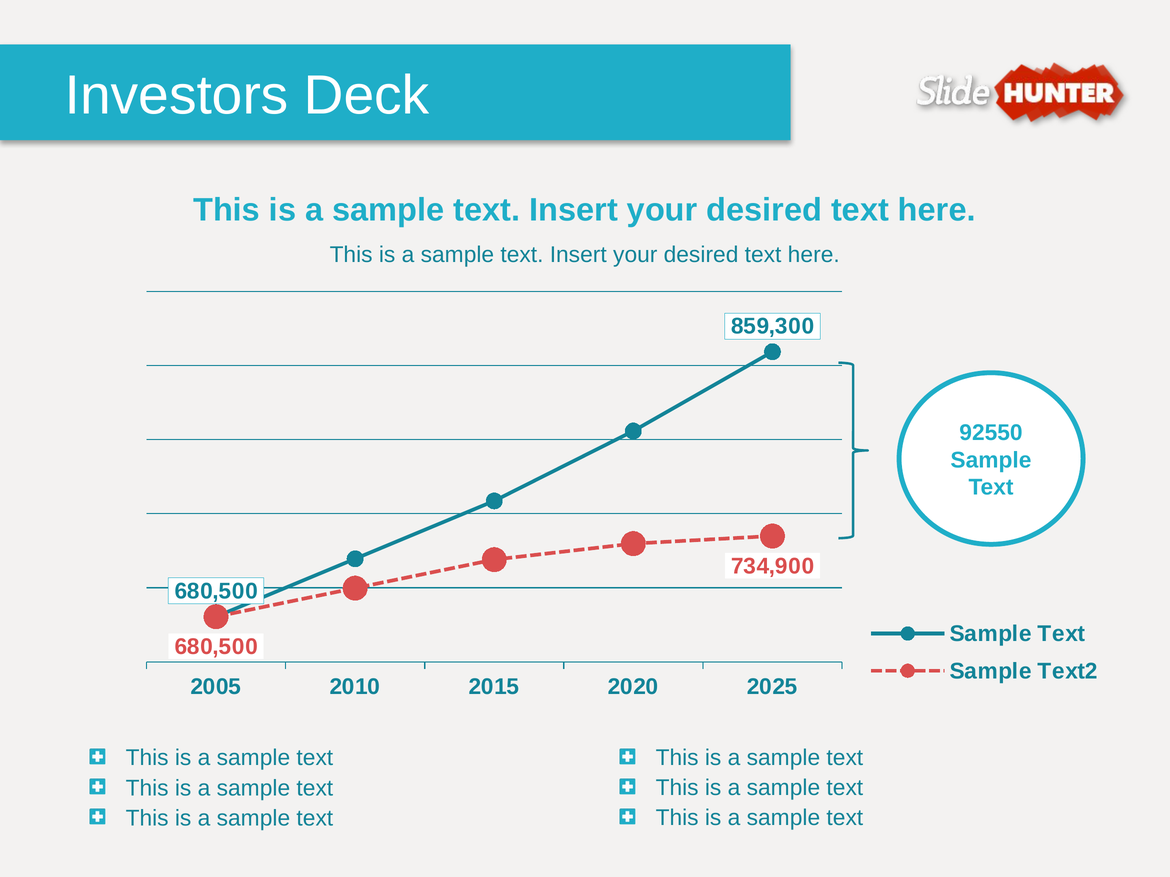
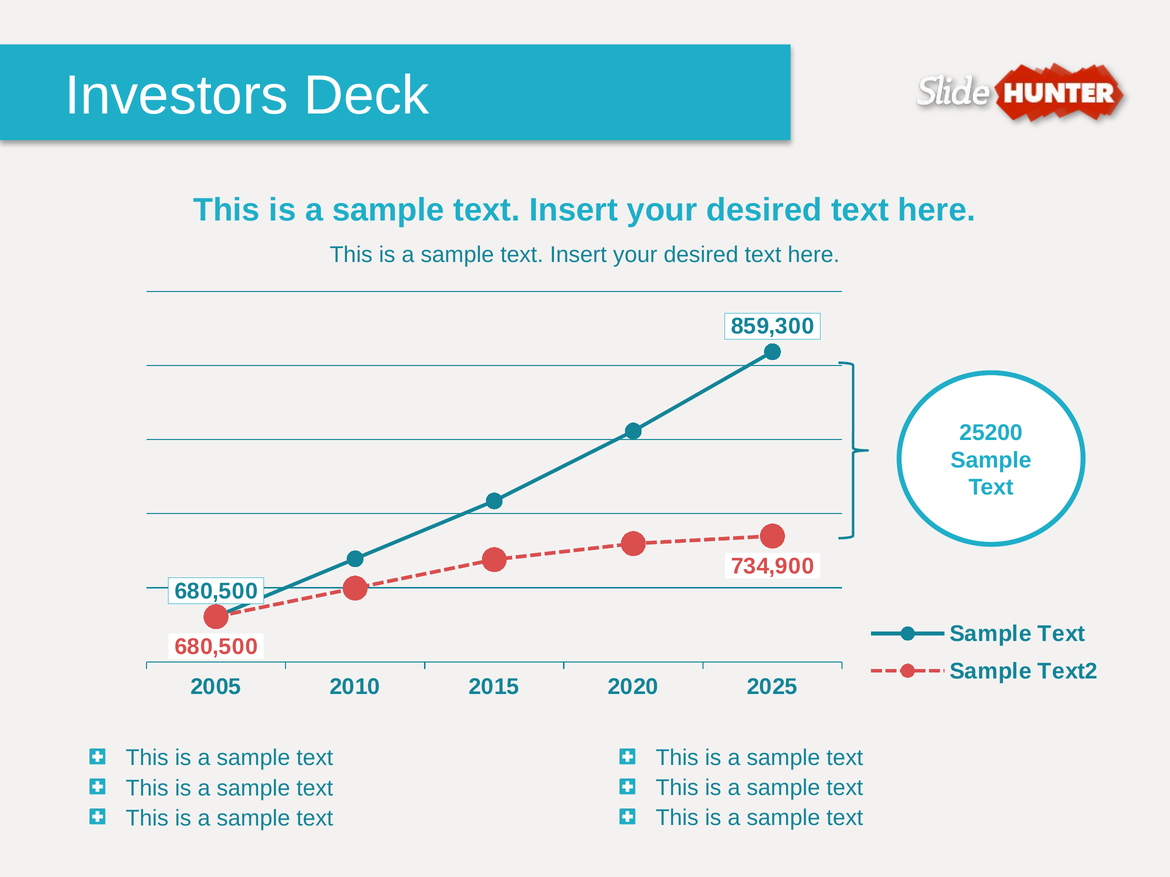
92550: 92550 -> 25200
